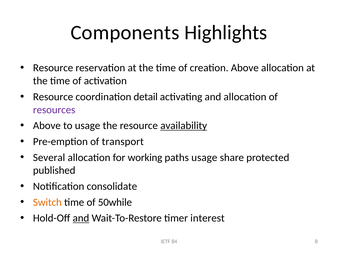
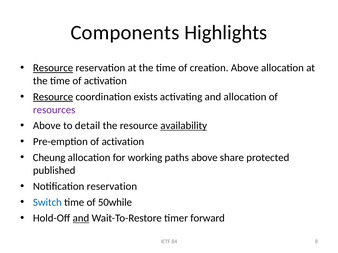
Resource at (53, 68) underline: none -> present
Resource at (53, 97) underline: none -> present
detail: detail -> exists
to usage: usage -> detail
Pre-emption of transport: transport -> activation
Several: Several -> Cheung
paths usage: usage -> above
Notification consolidate: consolidate -> reservation
Switch colour: orange -> blue
interest: interest -> forward
